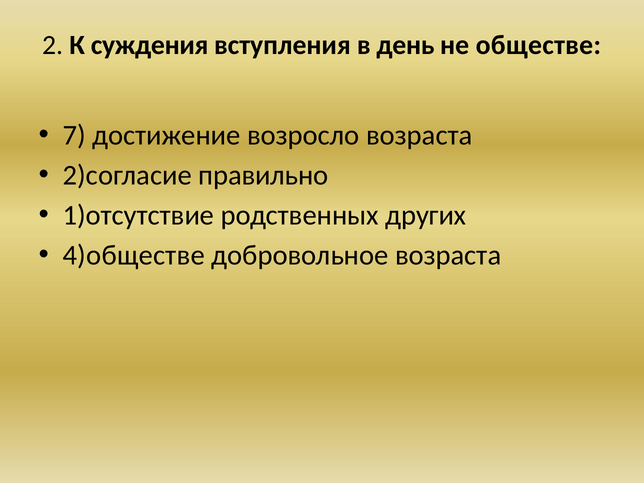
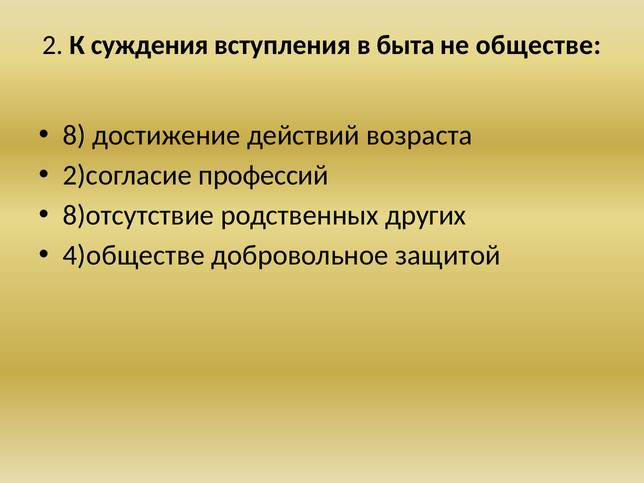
день: день -> быта
7: 7 -> 8
возросло: возросло -> действий
правильно: правильно -> профессий
1)отсутствие: 1)отсутствие -> 8)отсутствие
добровольное возраста: возраста -> защитой
